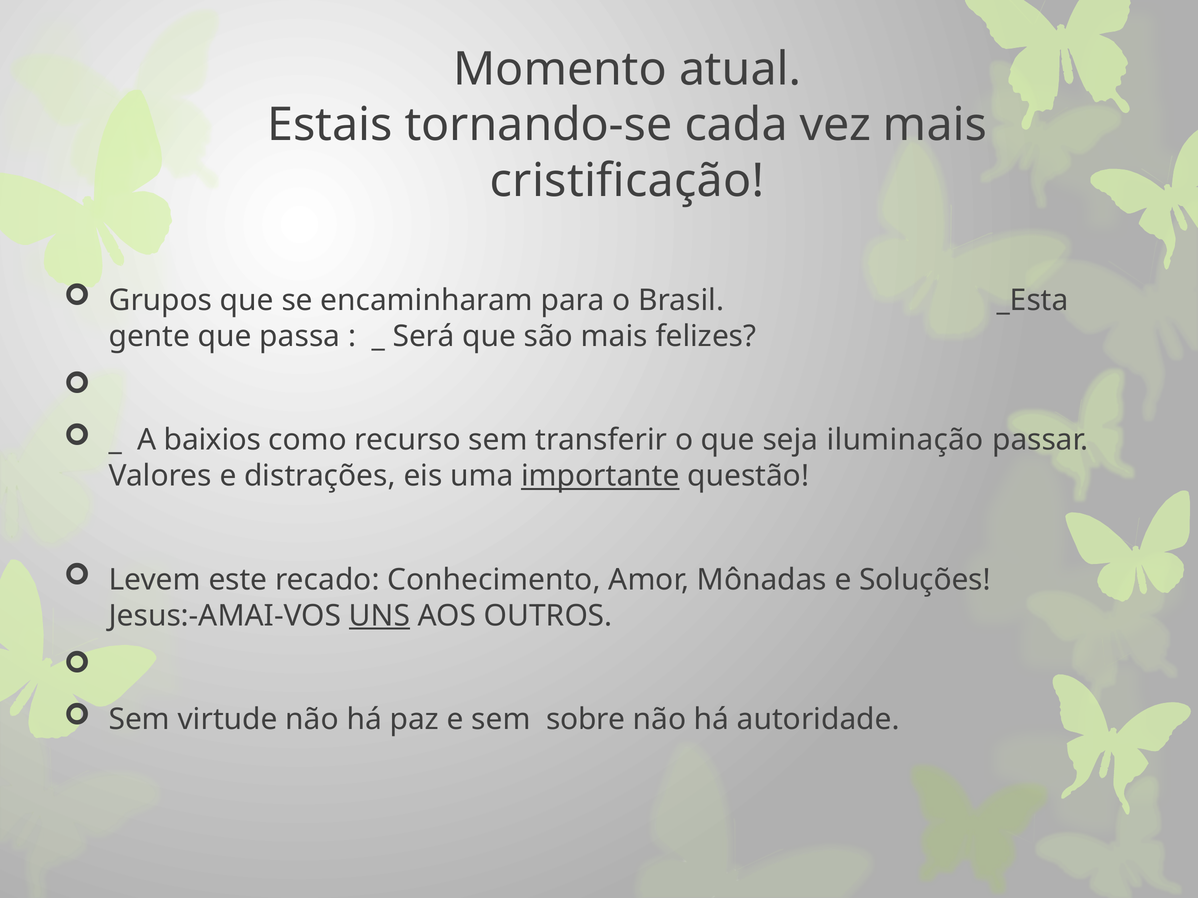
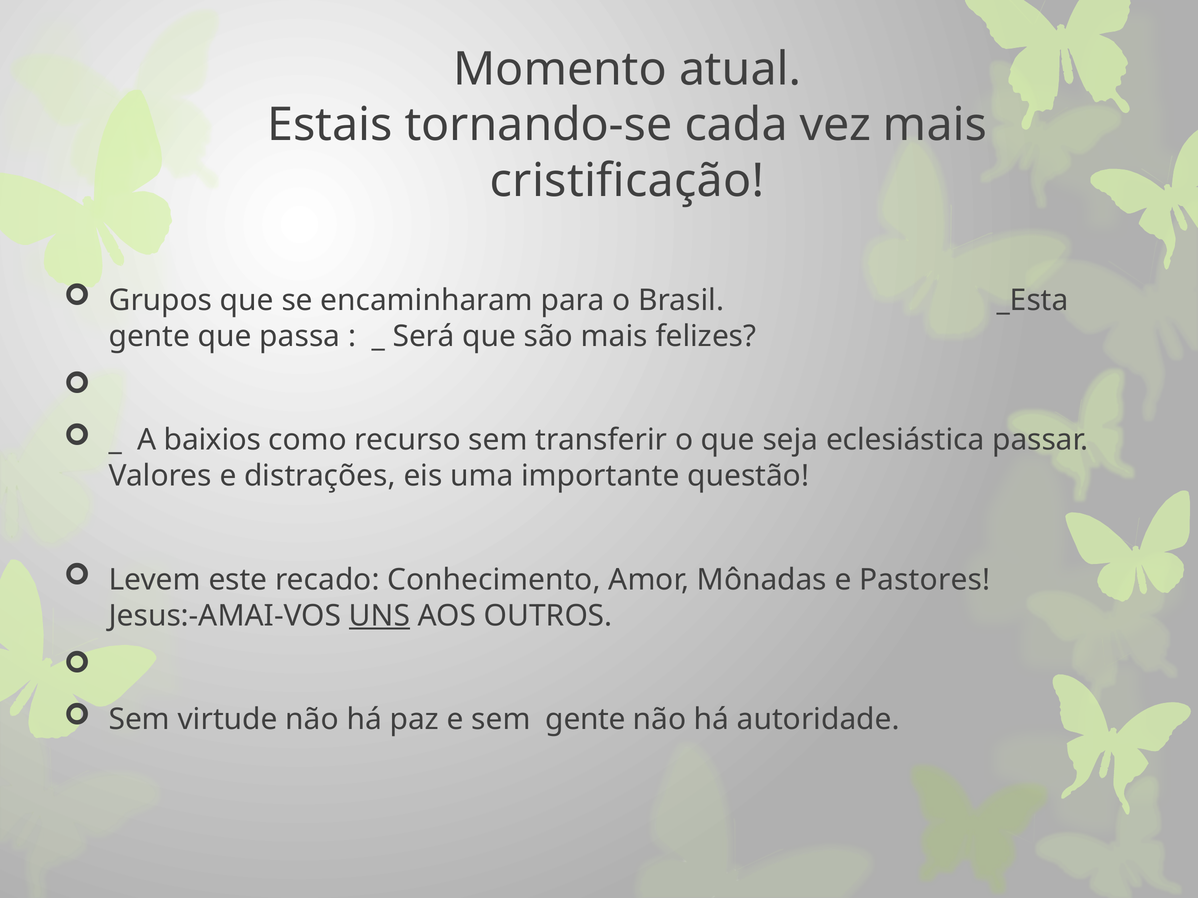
iluminação: iluminação -> eclesiástica
importante underline: present -> none
Soluções: Soluções -> Pastores
sem sobre: sobre -> gente
